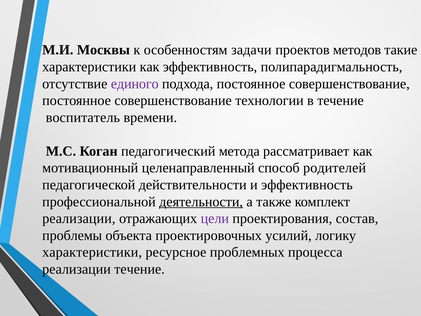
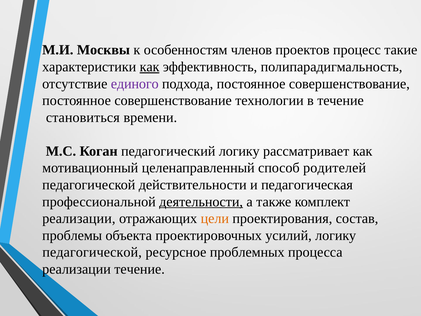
задачи: задачи -> членов
методов: методов -> процесс
как at (150, 67) underline: none -> present
воспитатель: воспитатель -> становиться
педагогический метода: метода -> логику
и эффективность: эффективность -> педагогическая
цели colour: purple -> orange
характеристики at (92, 252): характеристики -> педагогической
